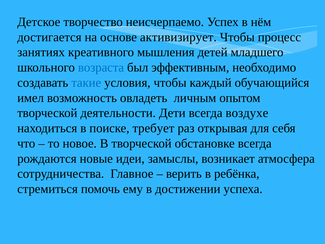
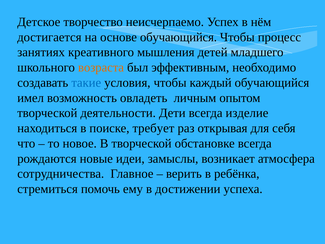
основе активизирует: активизирует -> обучающийся
возраста colour: blue -> orange
воздухе: воздухе -> изделие
